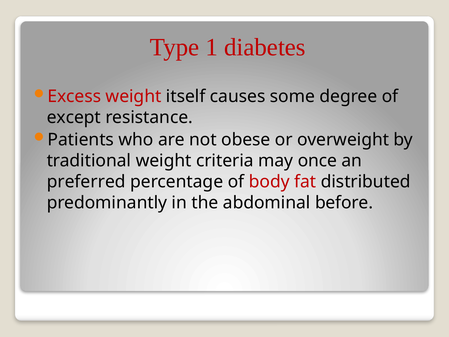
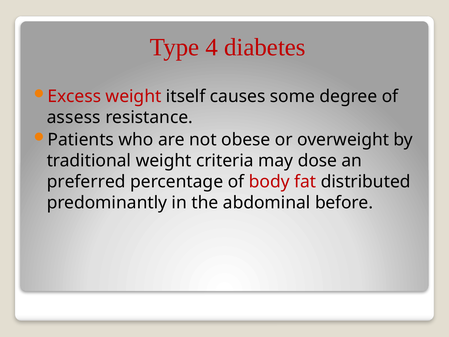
1: 1 -> 4
except: except -> assess
once: once -> dose
